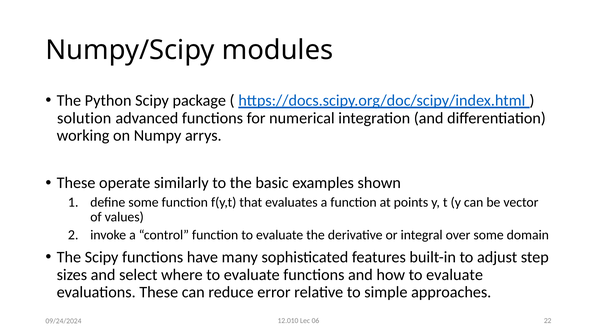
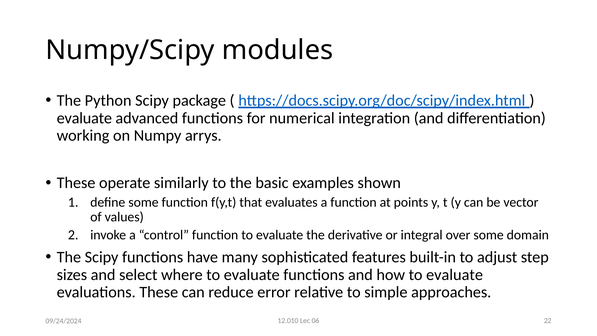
solution at (84, 118): solution -> evaluate
